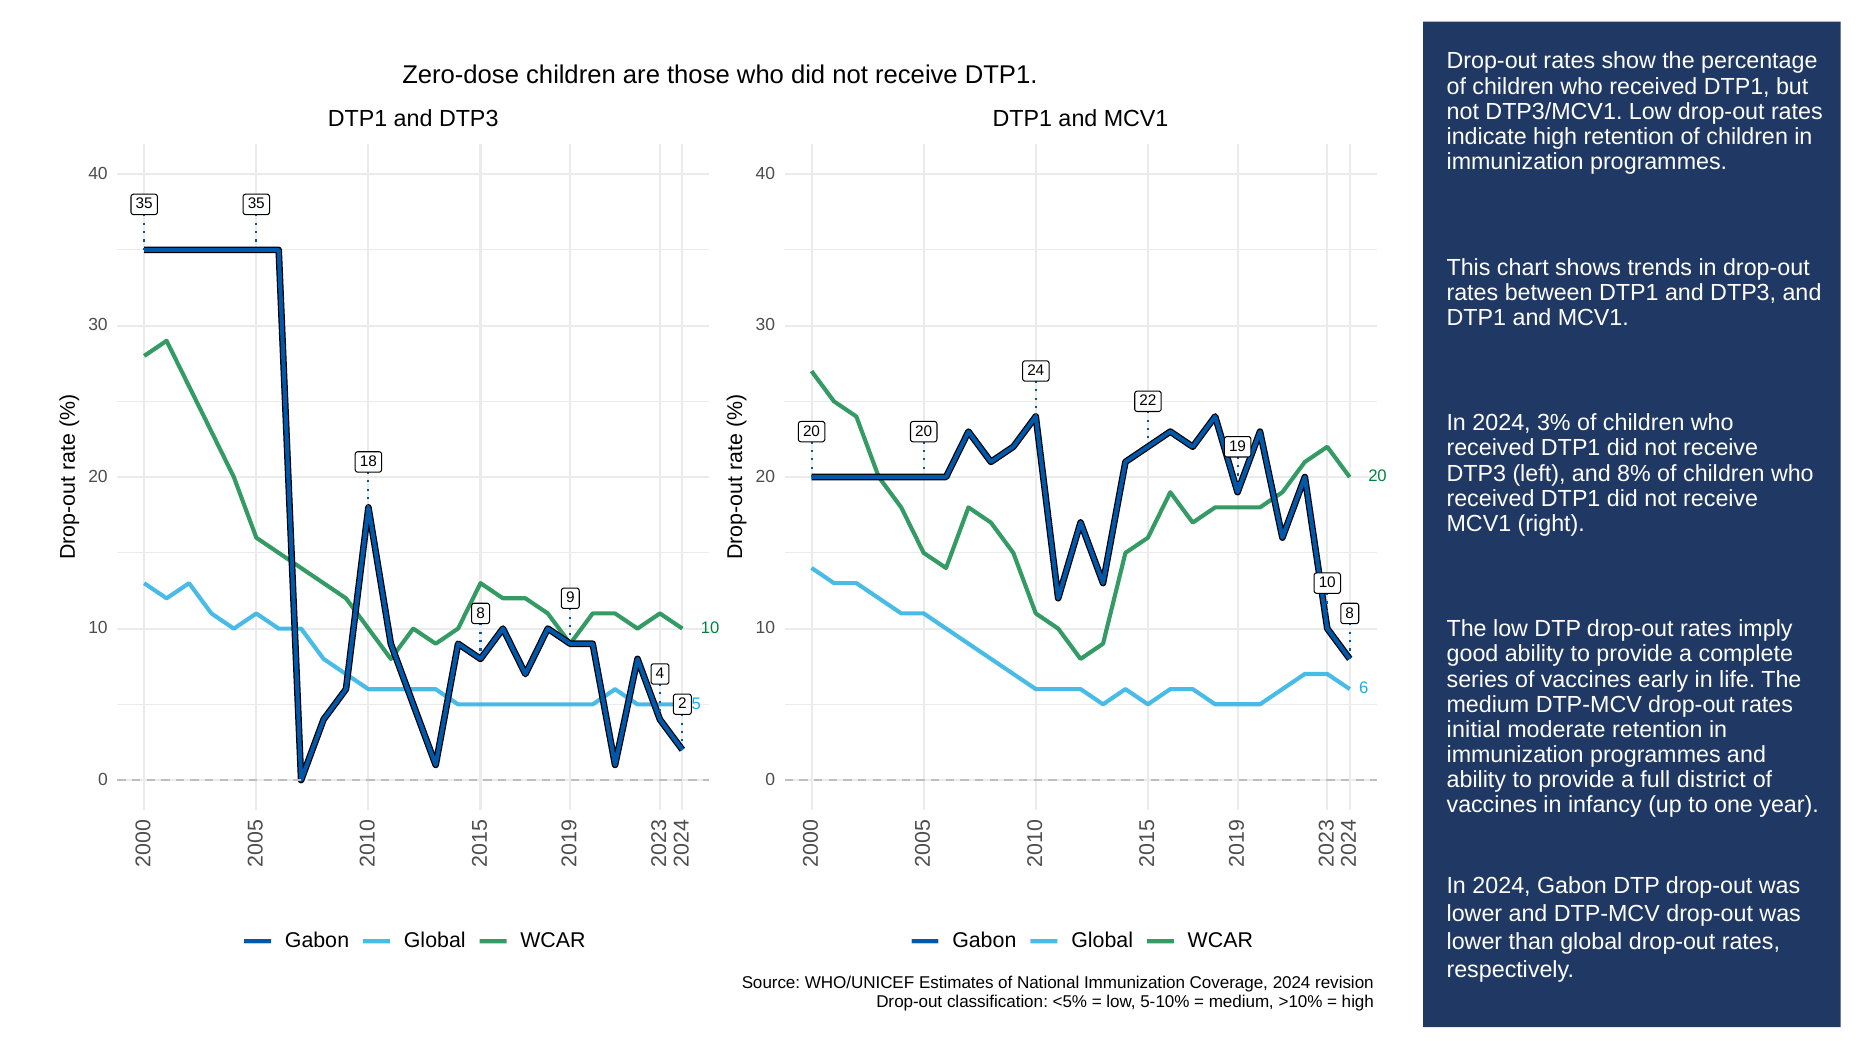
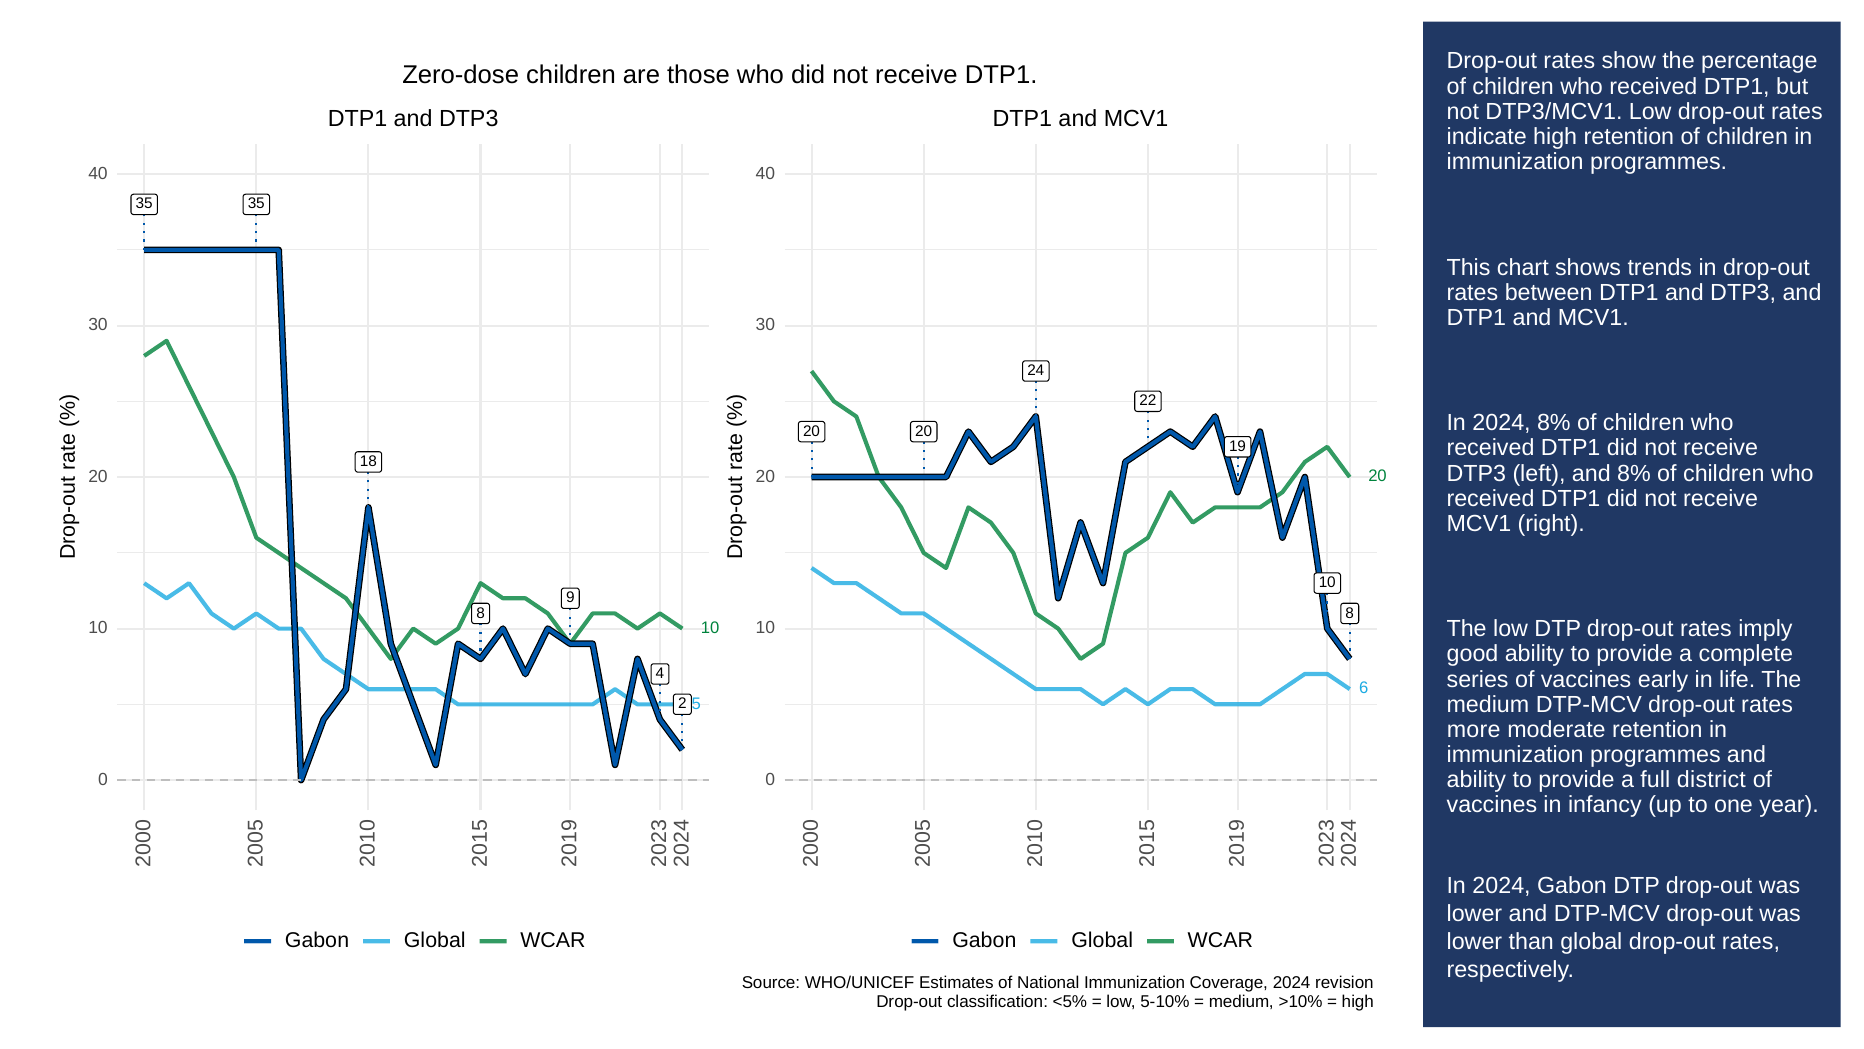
2024 3%: 3% -> 8%
initial: initial -> more
